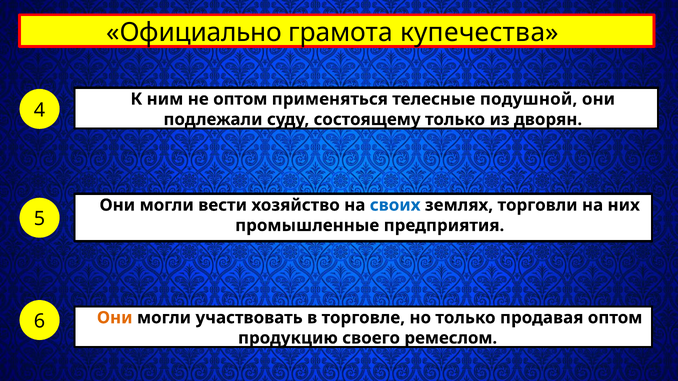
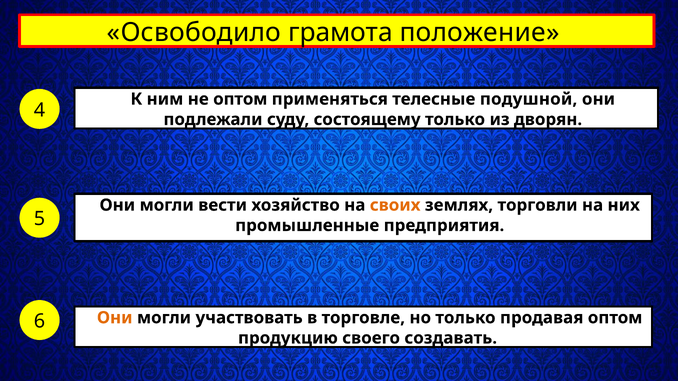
Официально: Официально -> Освободило
купечества: купечества -> положение
своих colour: blue -> orange
ремеслом: ремеслом -> создавать
